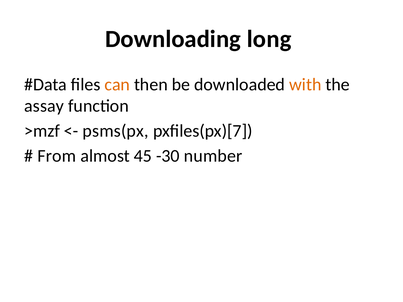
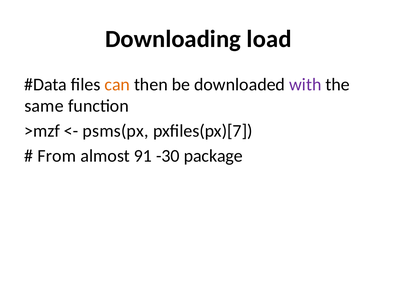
long: long -> load
with colour: orange -> purple
assay: assay -> same
45: 45 -> 91
number: number -> package
